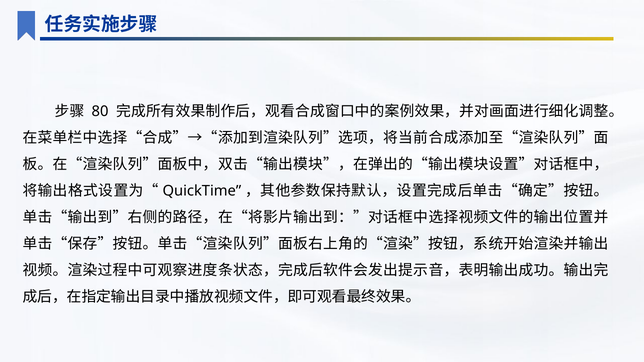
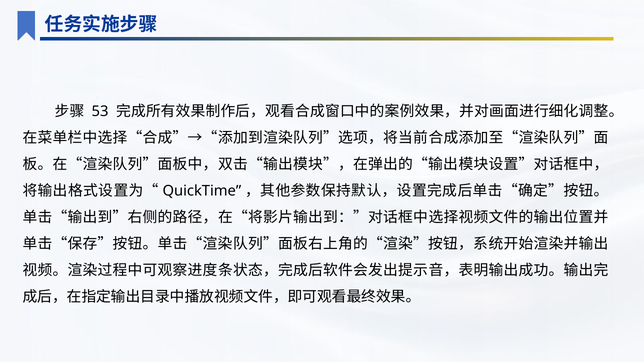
80: 80 -> 53
